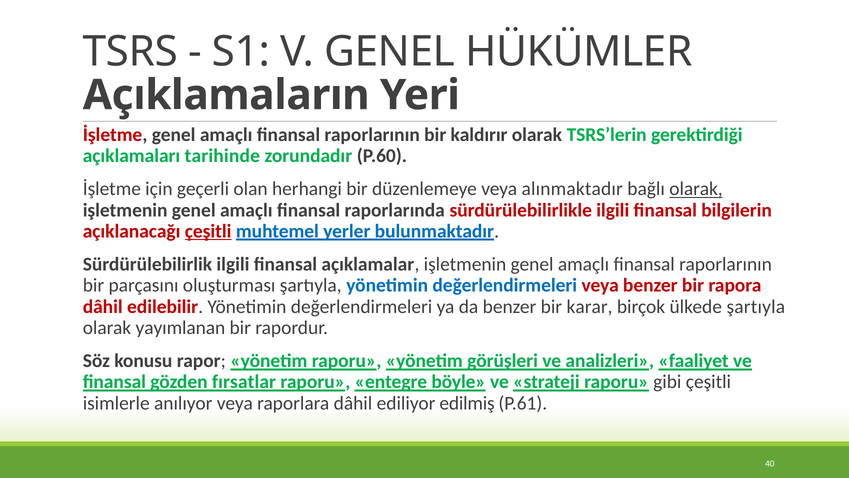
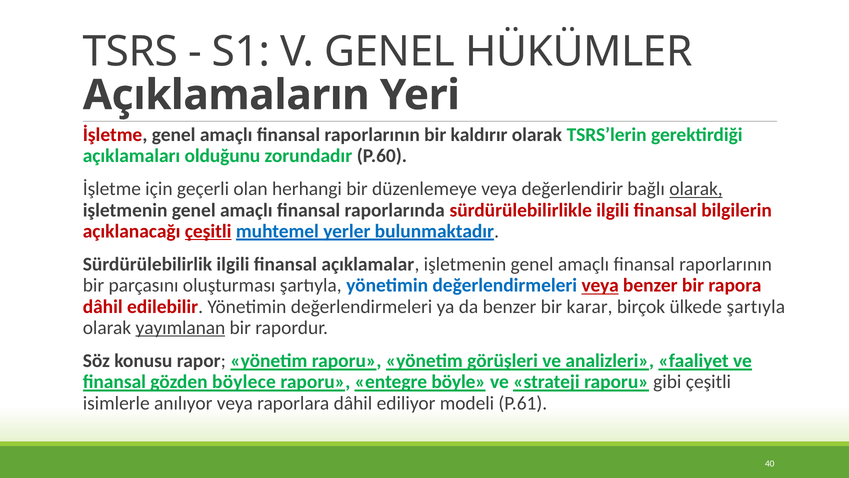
tarihinde: tarihinde -> olduğunu
alınmaktadır: alınmaktadır -> değerlendirir
veya at (600, 285) underline: none -> present
yayımlanan underline: none -> present
fırsatlar: fırsatlar -> böylece
edilmiş: edilmiş -> modeli
